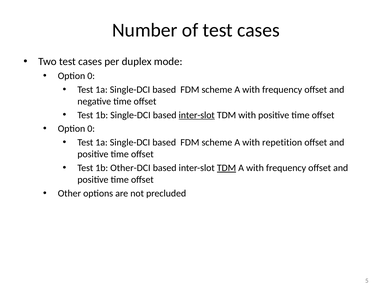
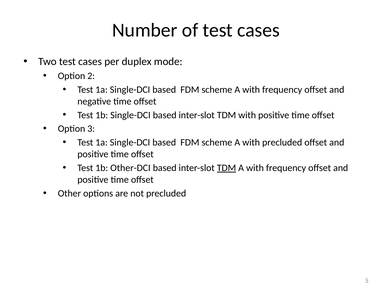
0 at (91, 76): 0 -> 2
inter-slot at (197, 115) underline: present -> none
0 at (91, 129): 0 -> 3
with repetition: repetition -> precluded
